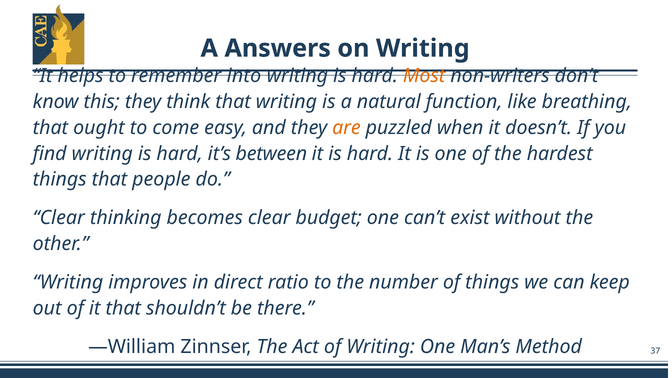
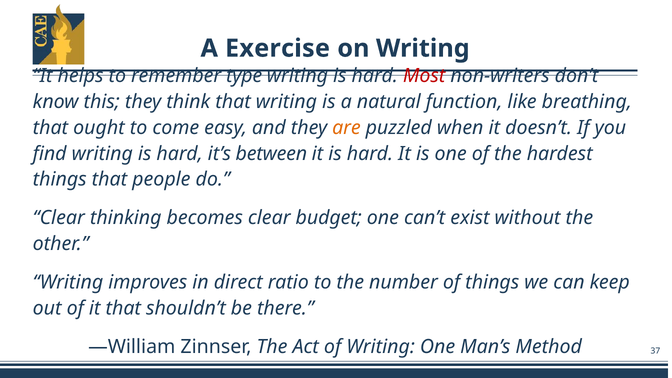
Answers: Answers -> Exercise
into: into -> type
Most colour: orange -> red
